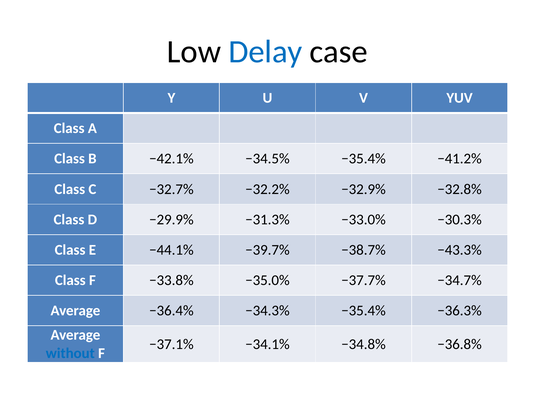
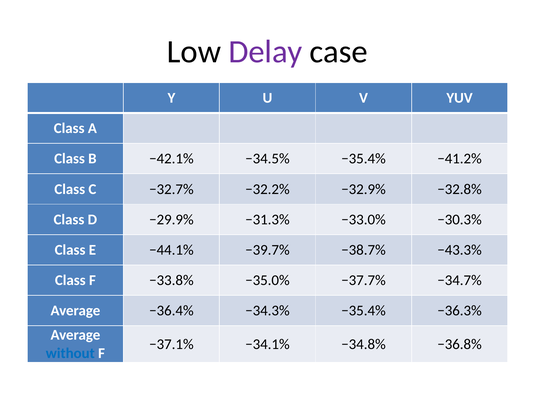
Delay colour: blue -> purple
